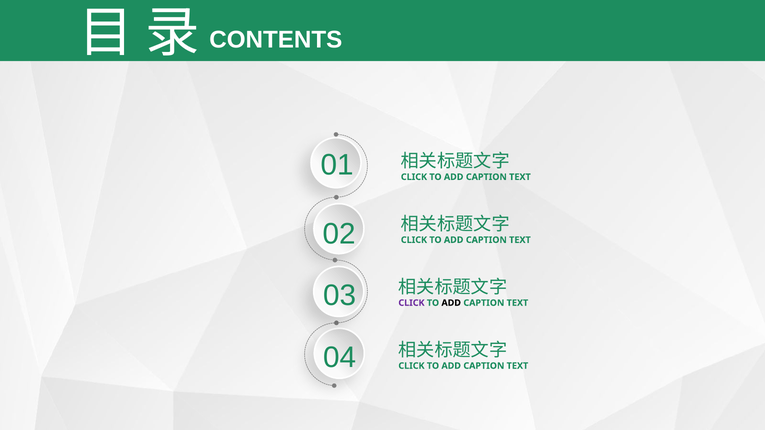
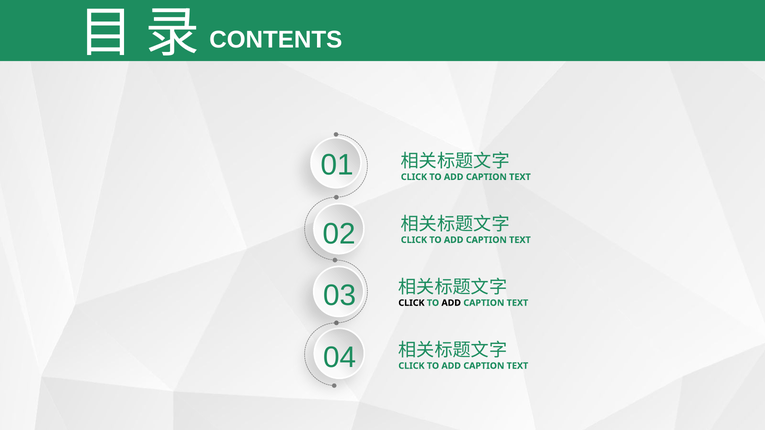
CLICK at (411, 303) colour: purple -> black
